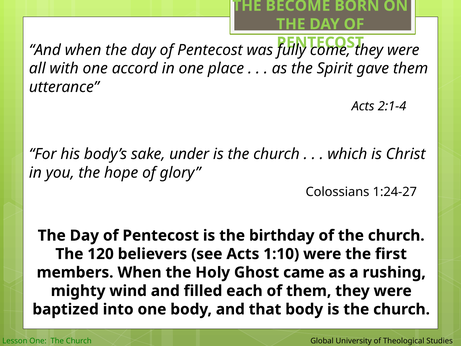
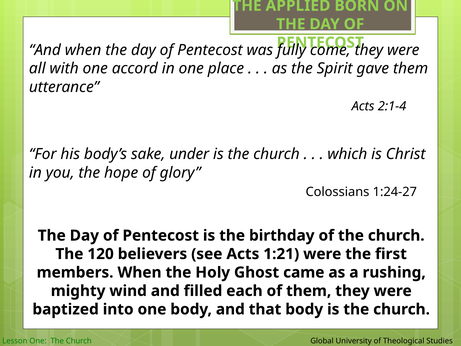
BECOME: BECOME -> APPLIED
1:10: 1:10 -> 1:21
